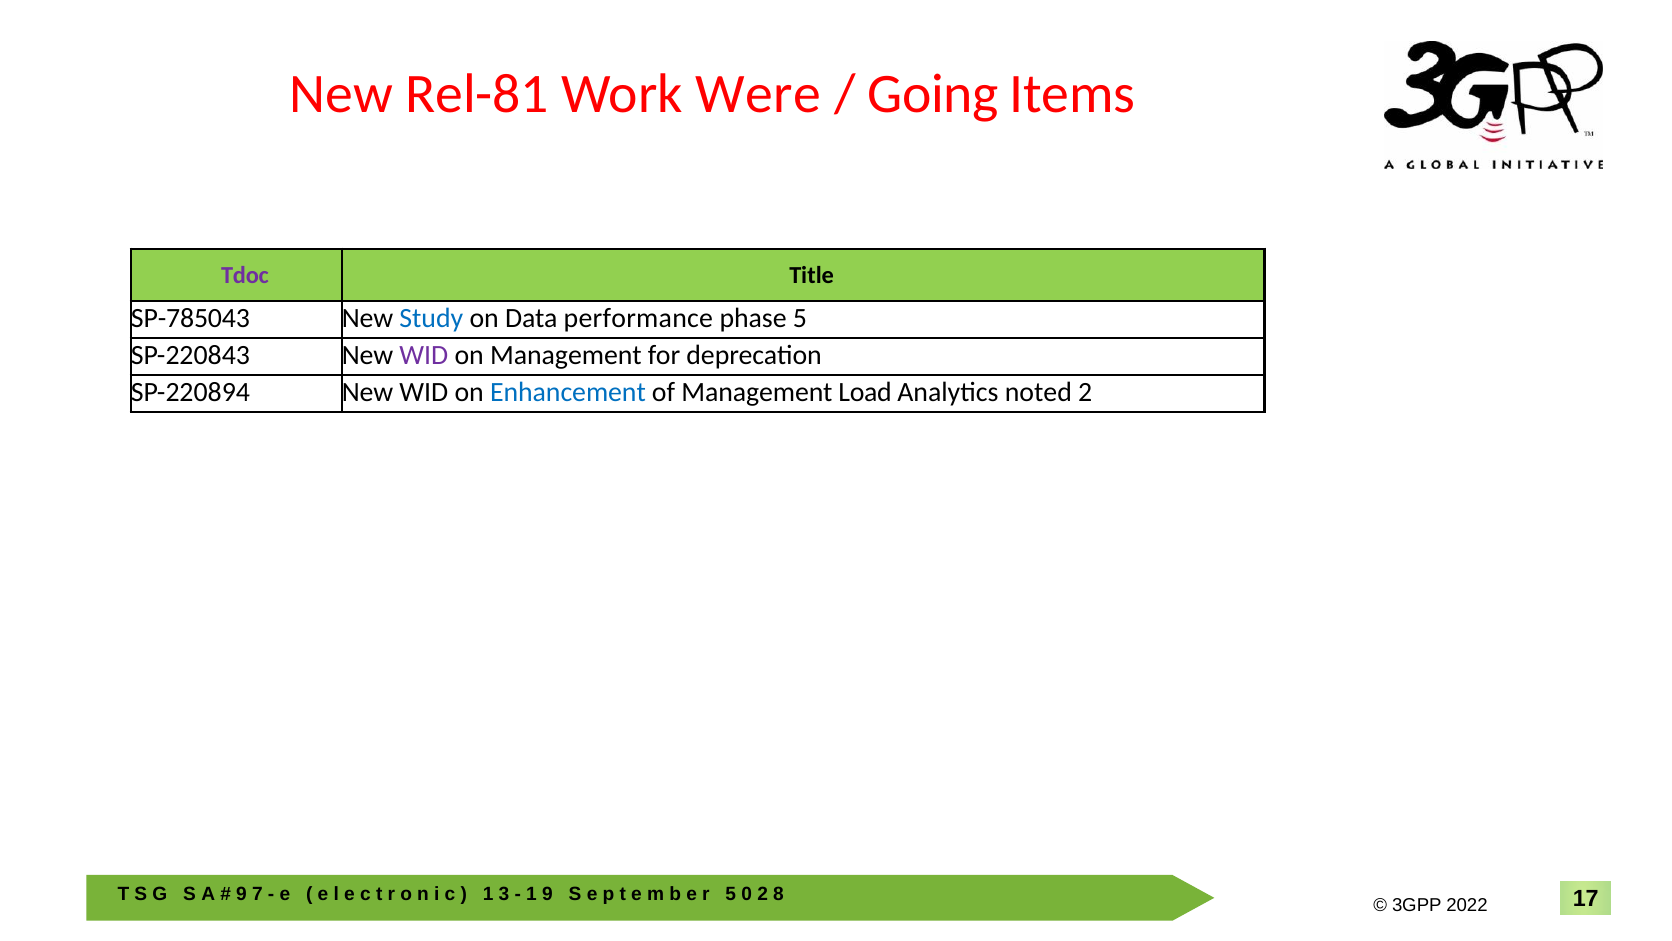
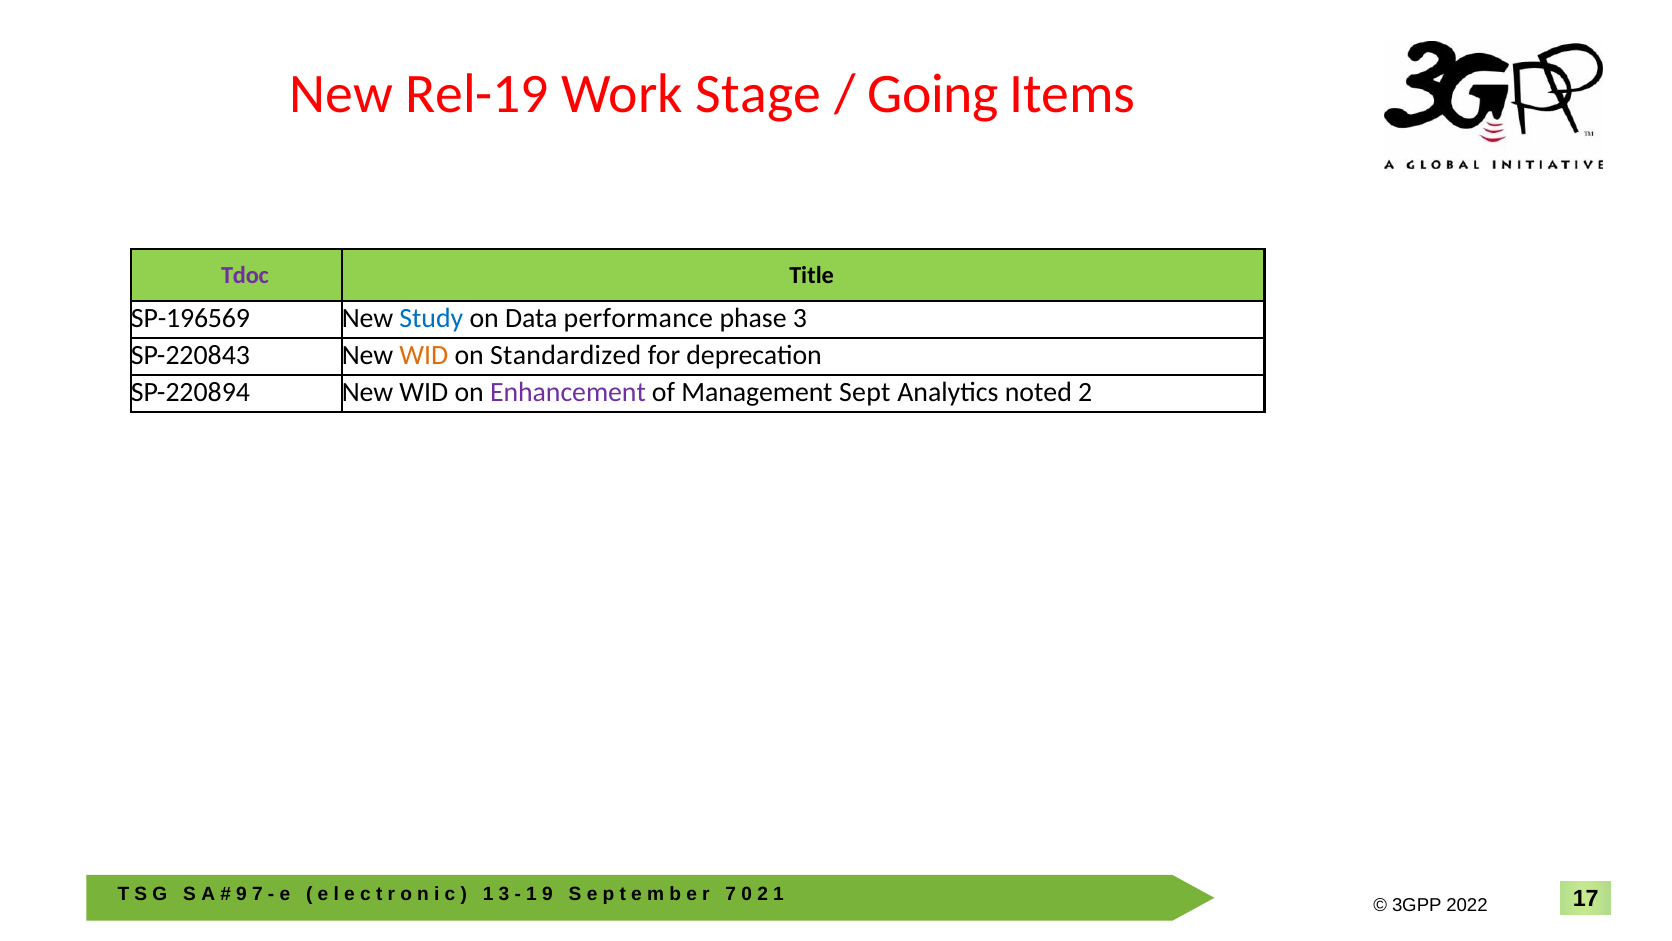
Rel-81: Rel-81 -> Rel-19
Were: Were -> Stage
SP-785043: SP-785043 -> SP-196569
phase 5: 5 -> 3
WID at (424, 355) colour: purple -> orange
on Management: Management -> Standardized
Enhancement colour: blue -> purple
Load: Load -> Sept
5 at (731, 893): 5 -> 7
2 8: 8 -> 1
